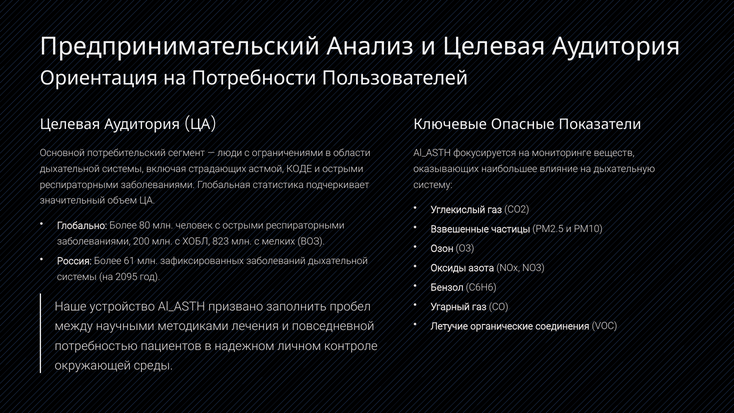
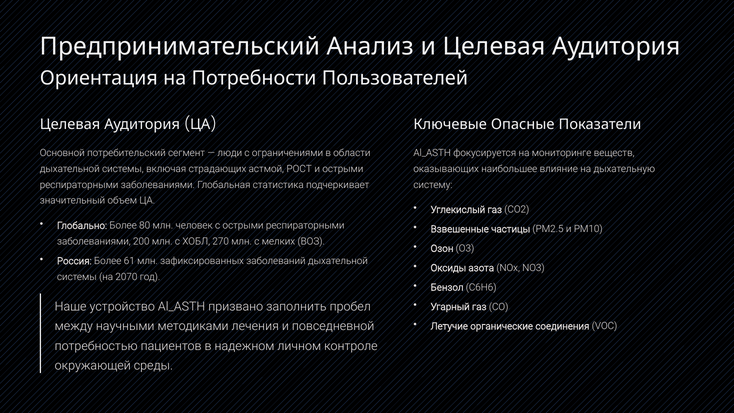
КОДЕ: КОДЕ -> РОСТ
823: 823 -> 270
2095: 2095 -> 2070
